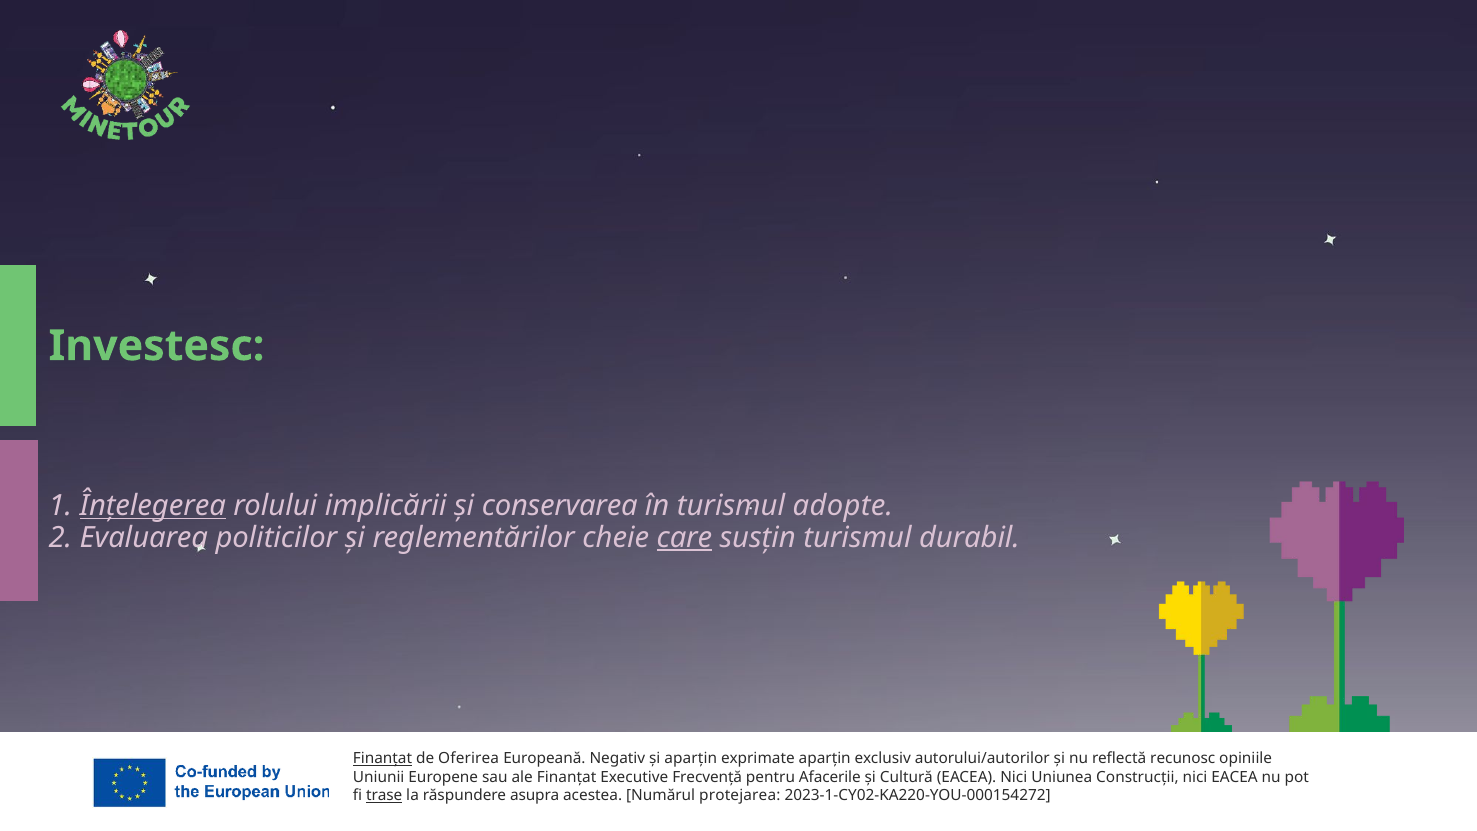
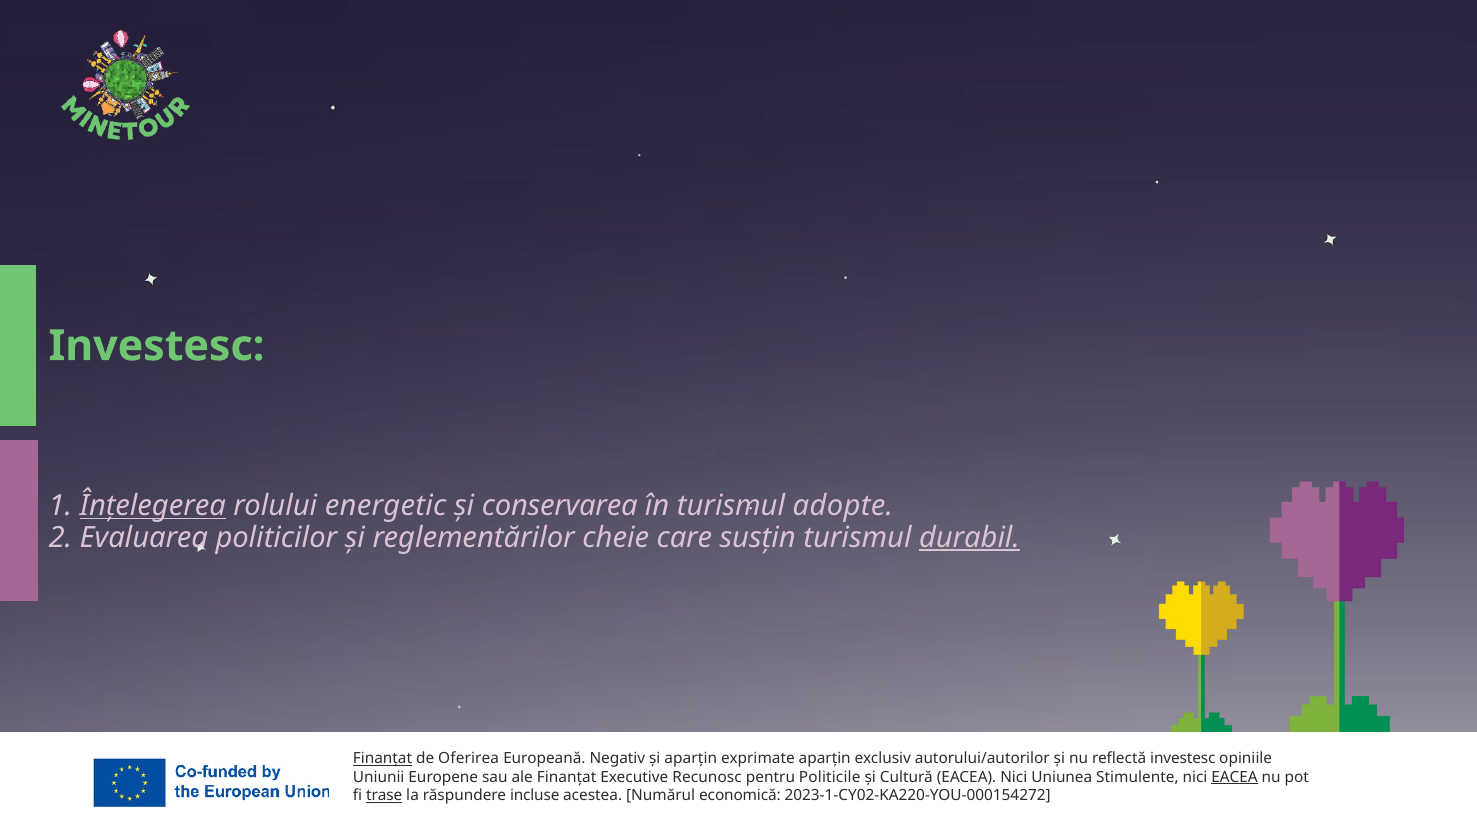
implicării: implicării -> energetic
care underline: present -> none
durabil underline: none -> present
reflectă recunosc: recunosc -> investesc
Frecvență: Frecvență -> Recunosc
Afacerile: Afacerile -> Politicile
Construcții: Construcții -> Stimulente
EACEA at (1235, 777) underline: none -> present
asupra: asupra -> incluse
protejarea: protejarea -> economică
